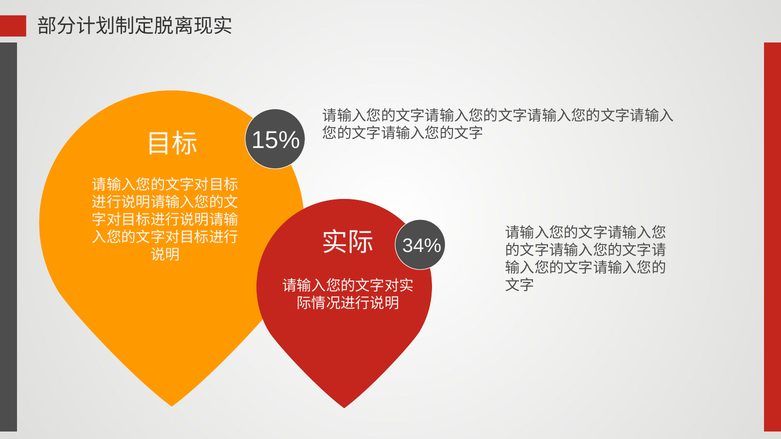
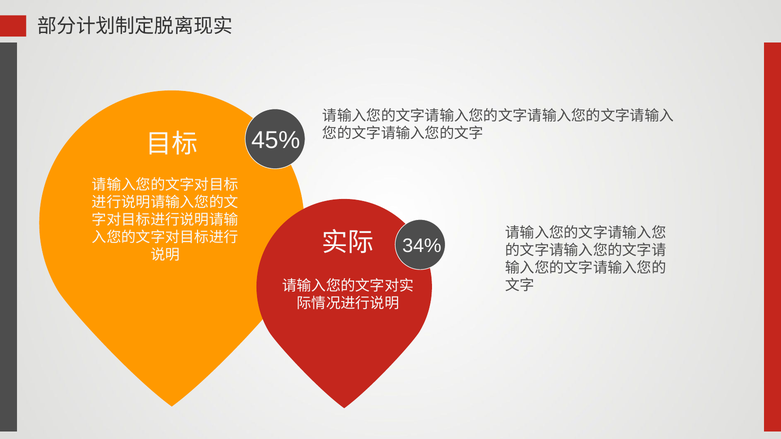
15%: 15% -> 45%
